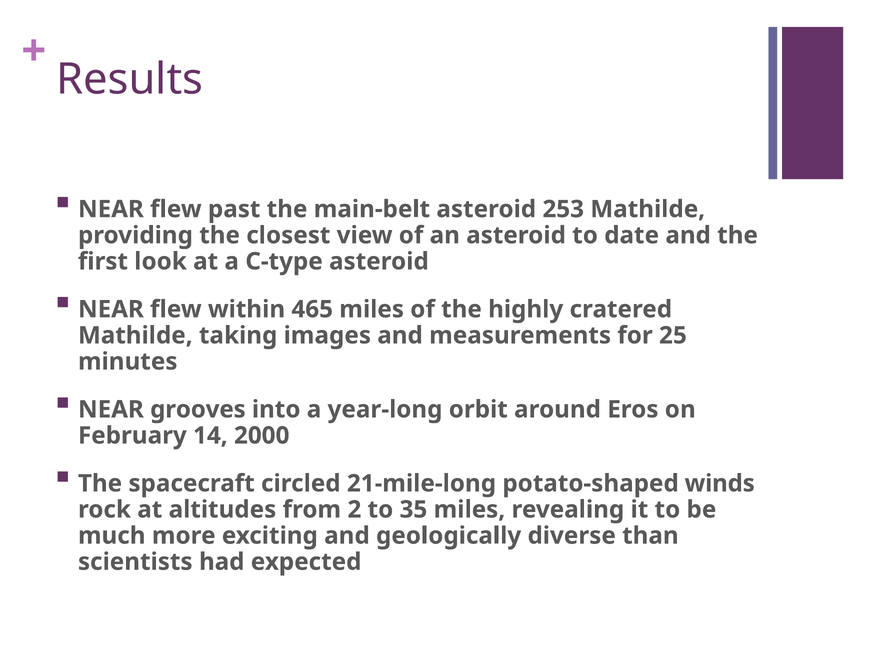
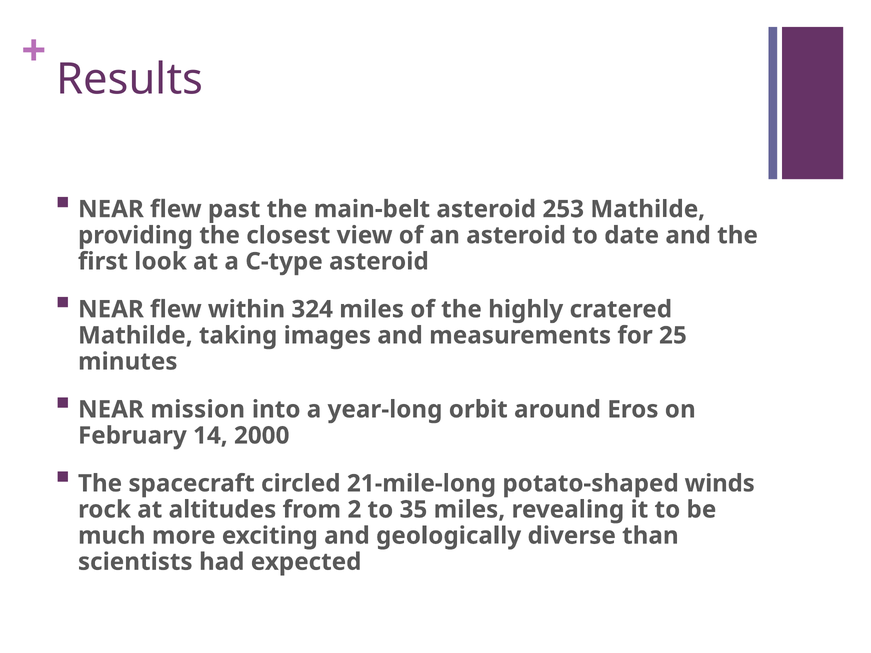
465: 465 -> 324
grooves: grooves -> mission
